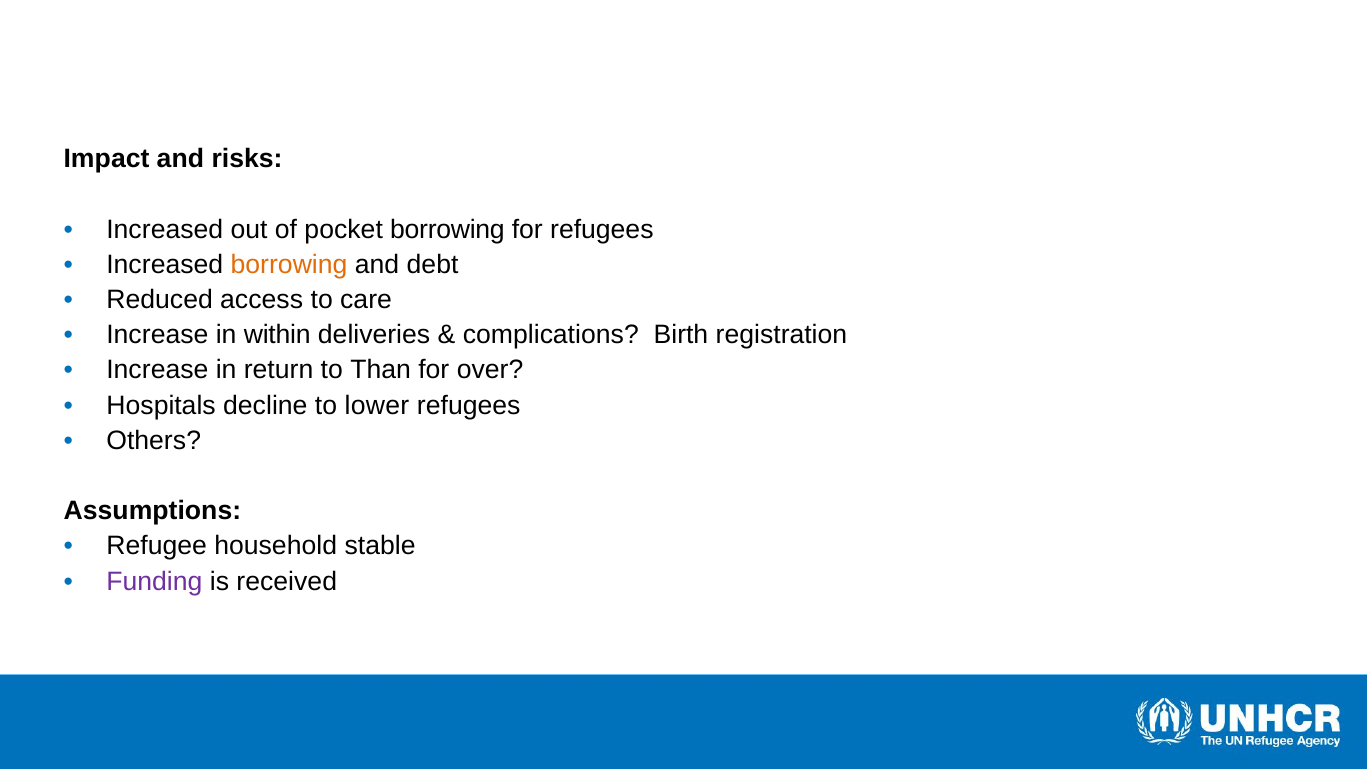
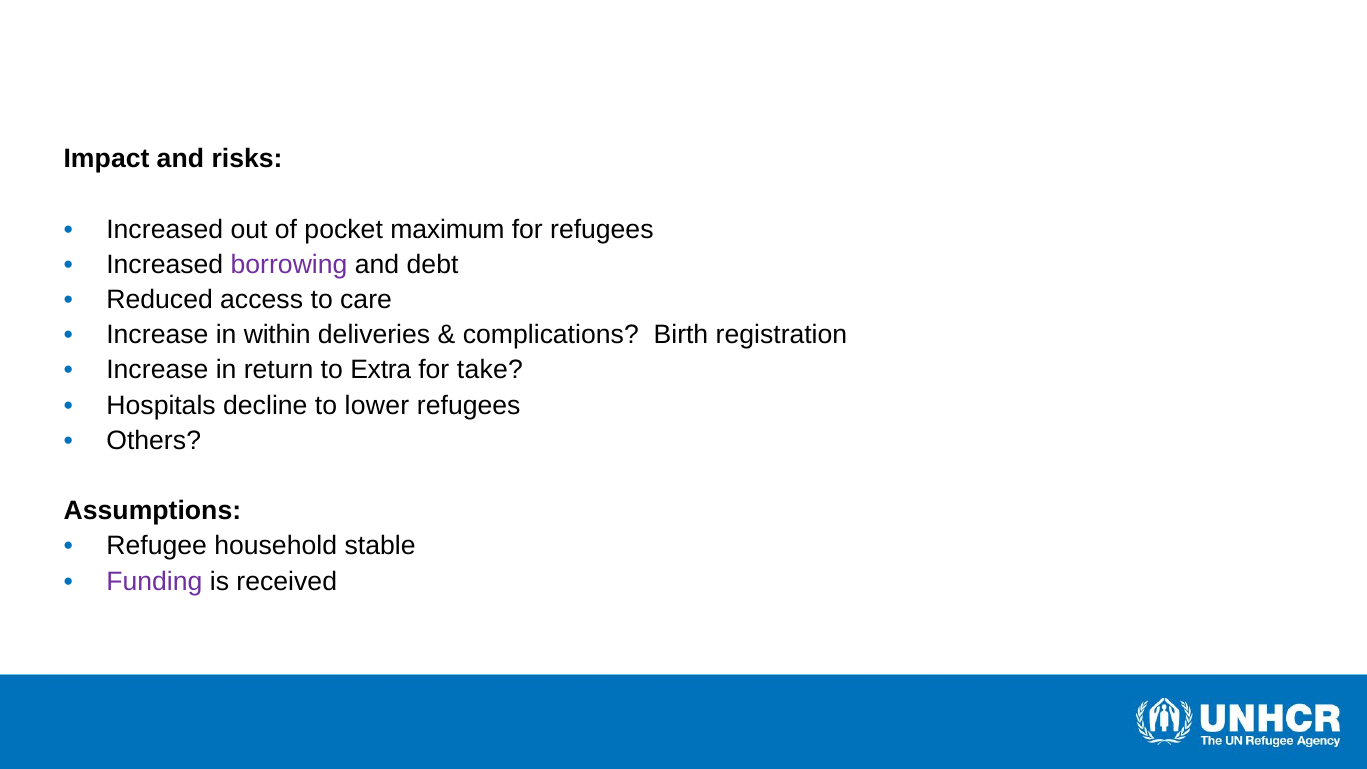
pocket borrowing: borrowing -> maximum
borrowing at (289, 265) colour: orange -> purple
Than: Than -> Extra
over: over -> take
